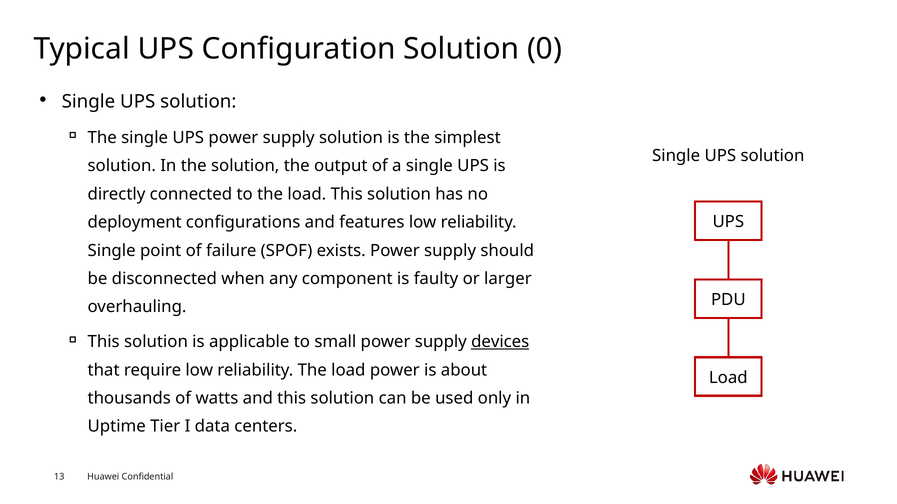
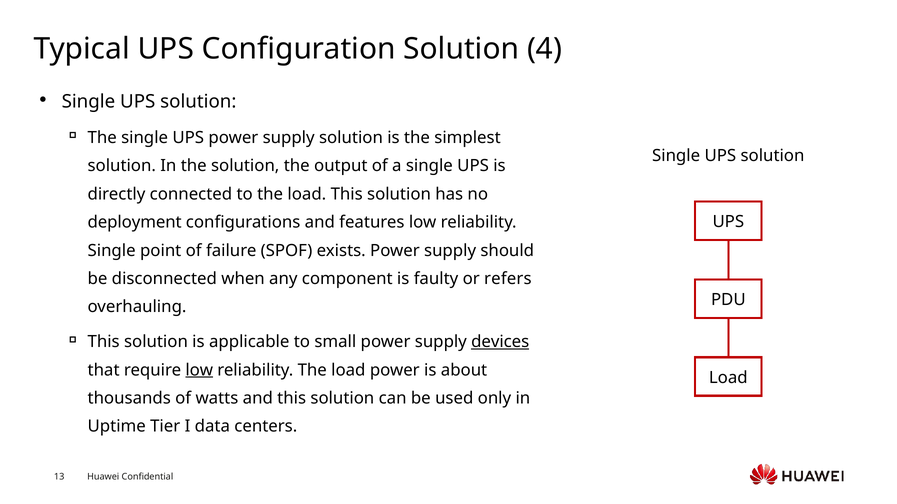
0: 0 -> 4
larger: larger -> refers
low at (199, 370) underline: none -> present
